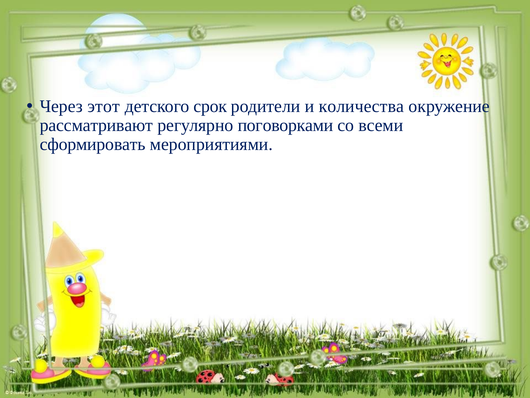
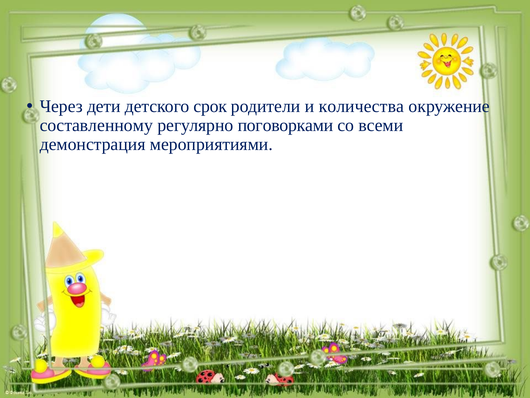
этот: этот -> дети
рассматривают: рассматривают -> составленному
сформировать: сформировать -> демонстрация
